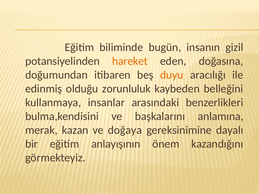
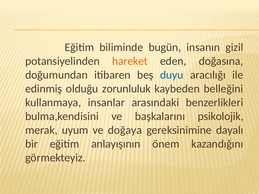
duyu colour: orange -> blue
anlamına: anlamına -> psikolojik
kazan: kazan -> uyum
